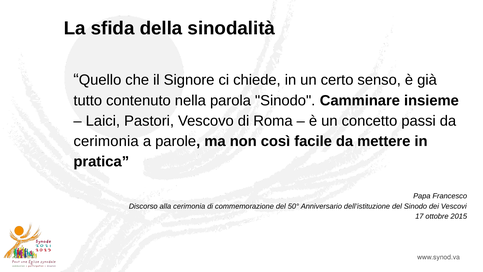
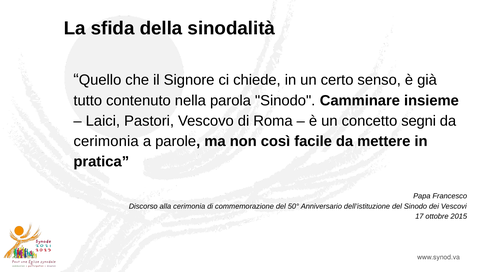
passi: passi -> segni
